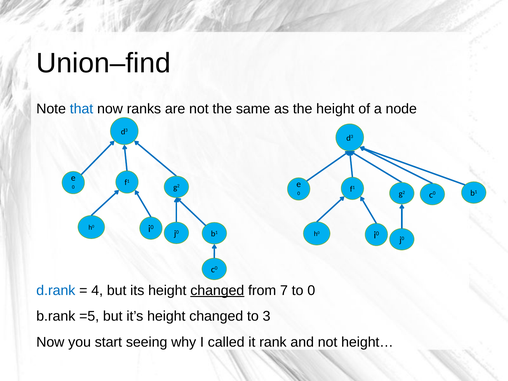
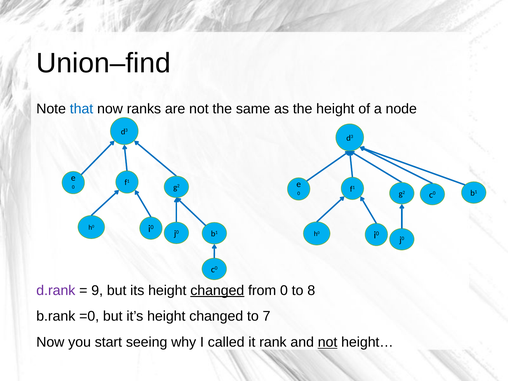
d.rank colour: blue -> purple
4: 4 -> 9
from 7: 7 -> 0
to 0: 0 -> 8
=5: =5 -> =0
3: 3 -> 7
not at (328, 342) underline: none -> present
